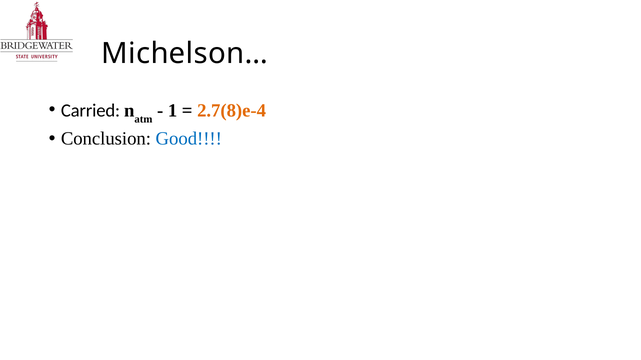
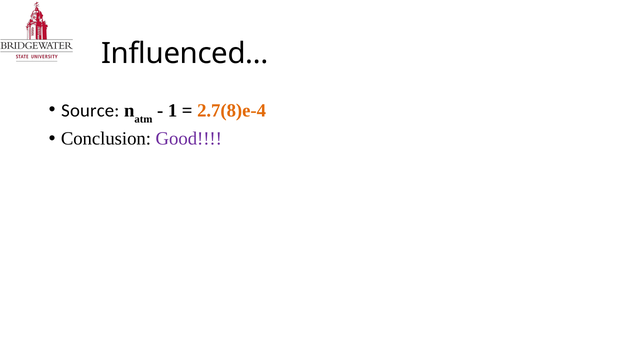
Michelson…: Michelson… -> Influenced…
Carried: Carried -> Source
Good colour: blue -> purple
